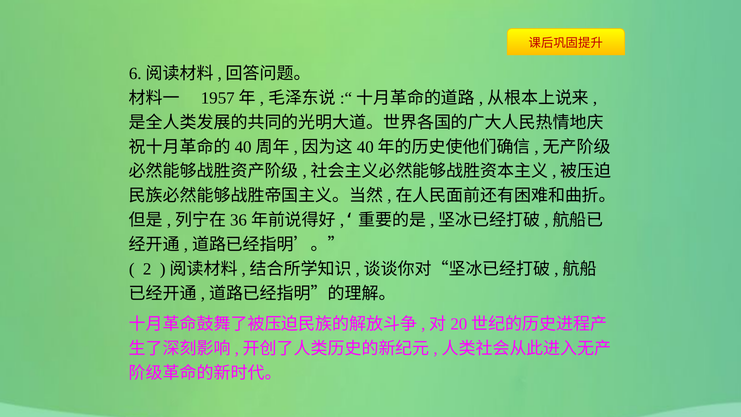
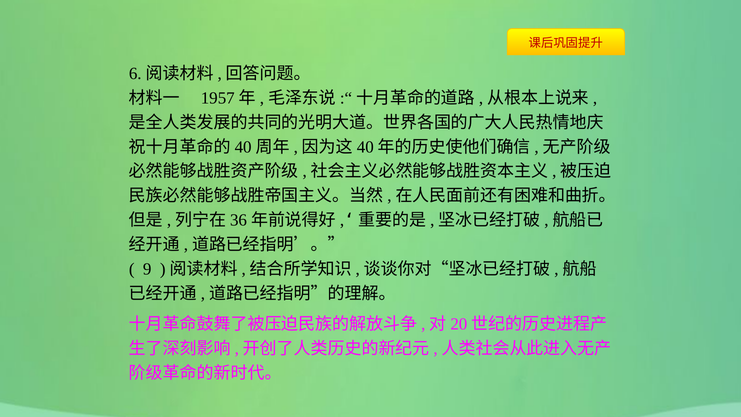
2: 2 -> 9
